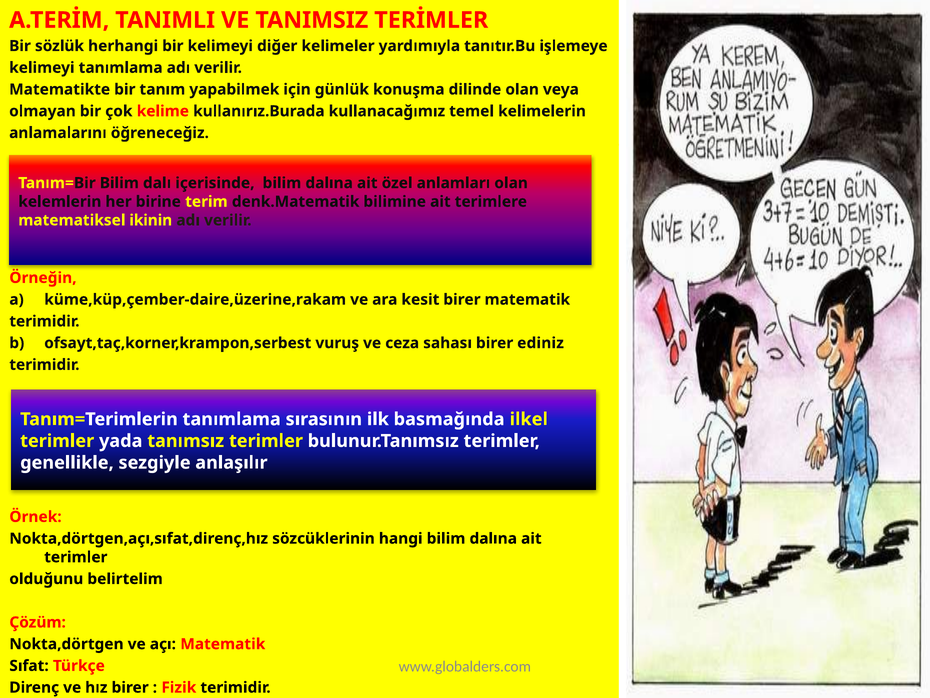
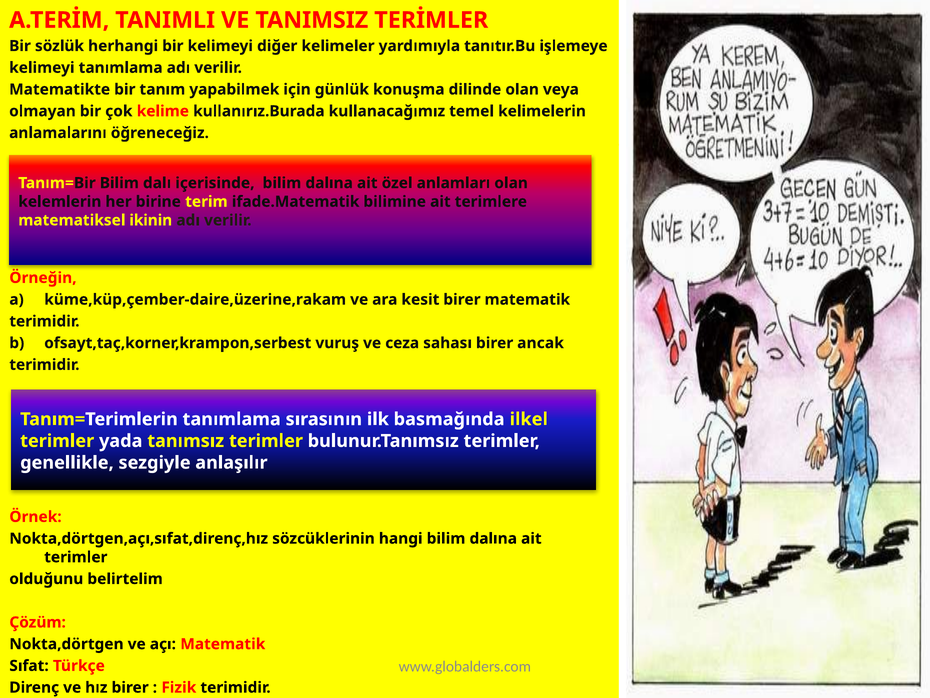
denk.Matematik: denk.Matematik -> ifade.Matematik
ediniz: ediniz -> ancak
